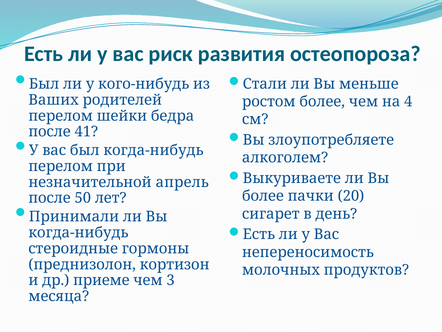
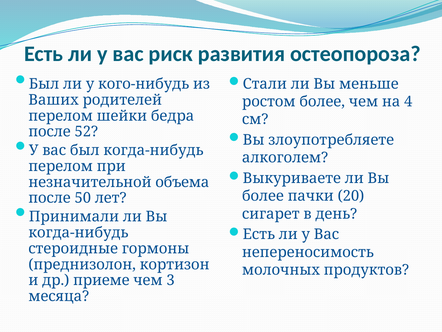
41: 41 -> 52
апрель: апрель -> объема
